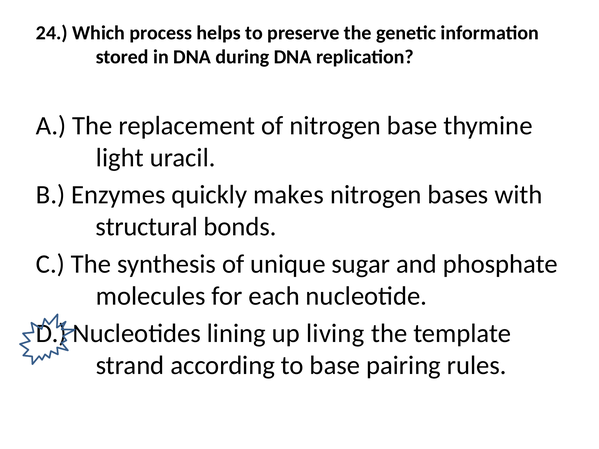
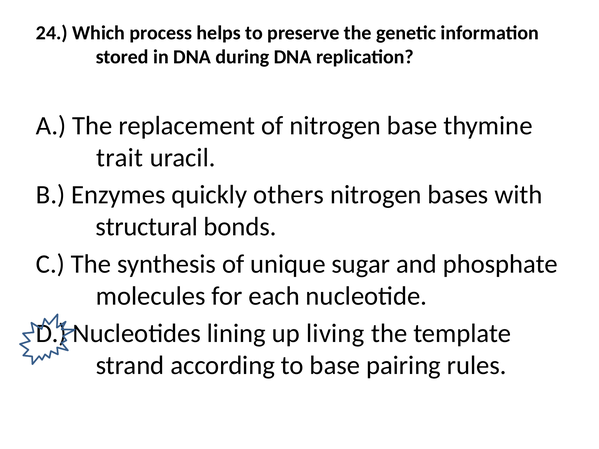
light: light -> trait
makes: makes -> others
